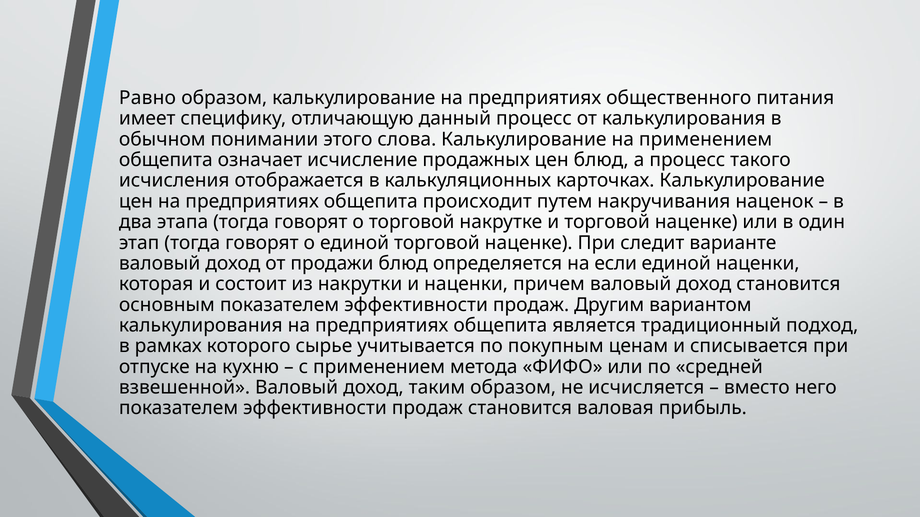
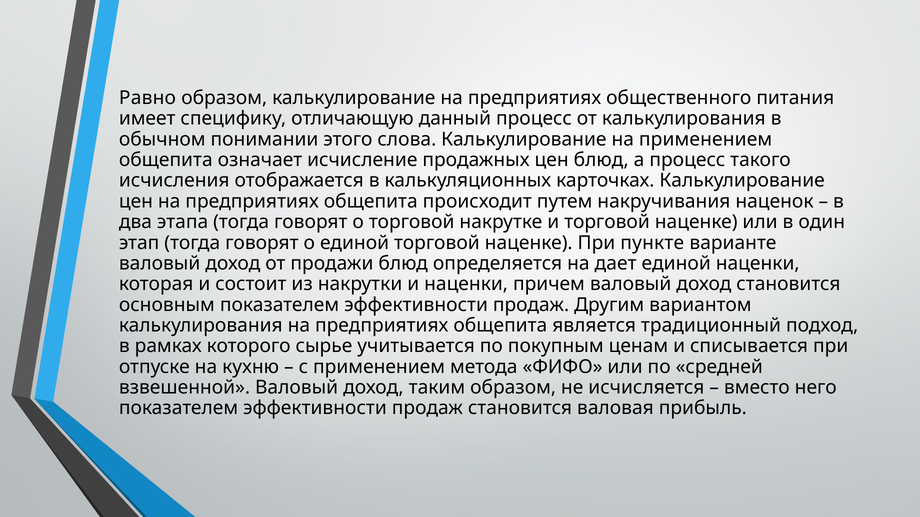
следит: следит -> пункте
если: если -> дает
